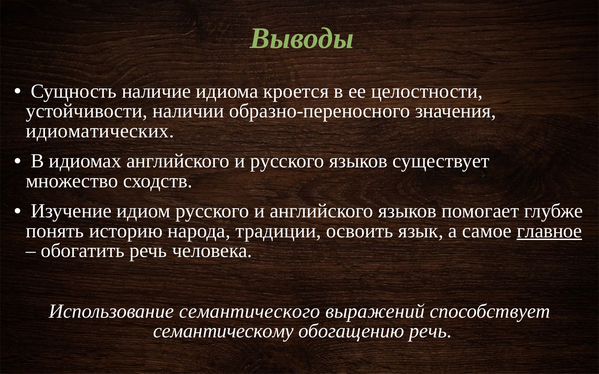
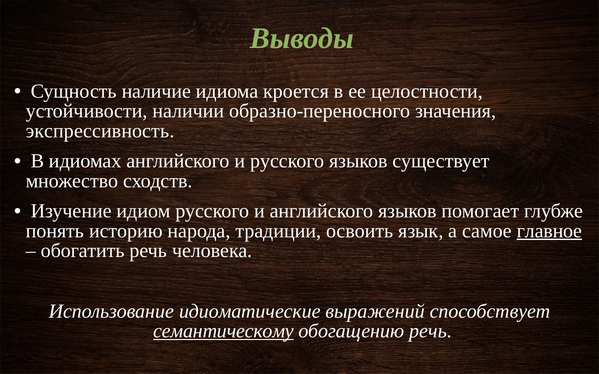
идиоматических: идиоматических -> экспрессивность
семантического: семантического -> идиоматические
семантическому underline: none -> present
